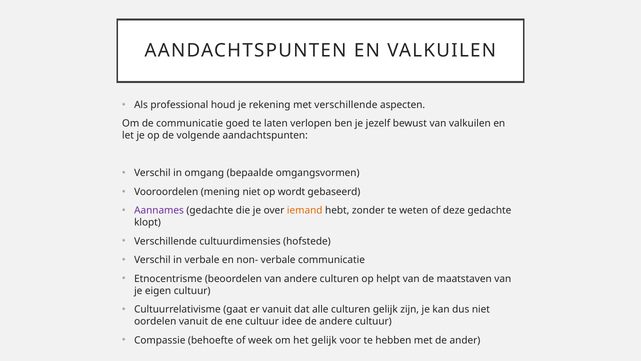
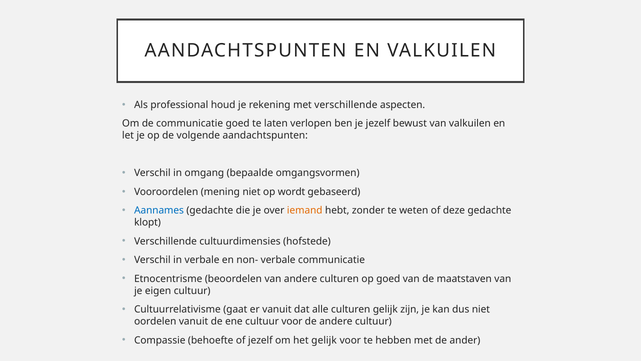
Aannames colour: purple -> blue
op helpt: helpt -> goed
cultuur idee: idee -> voor
of week: week -> jezelf
